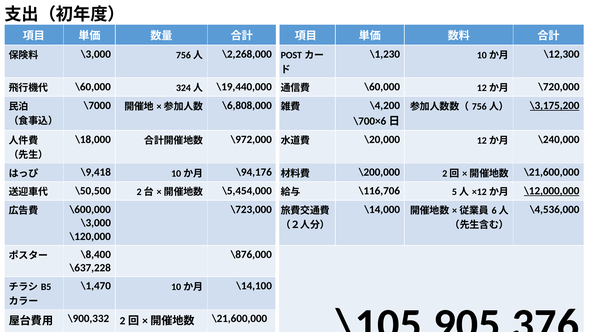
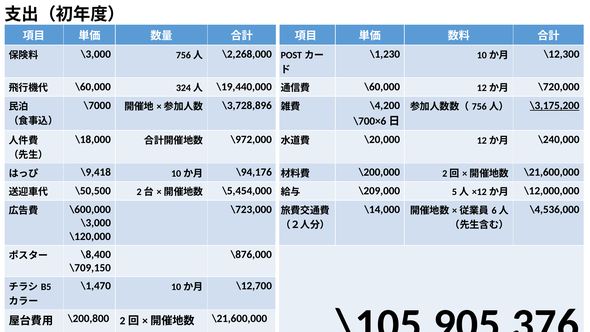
\6,808,000: \6,808,000 -> \3,728,896
\116,706: \116,706 -> \209,000
\12,000,000 underline: present -> none
\637,228: \637,228 -> \709,150
\14,100: \14,100 -> \12,700
\900,332: \900,332 -> \200,800
